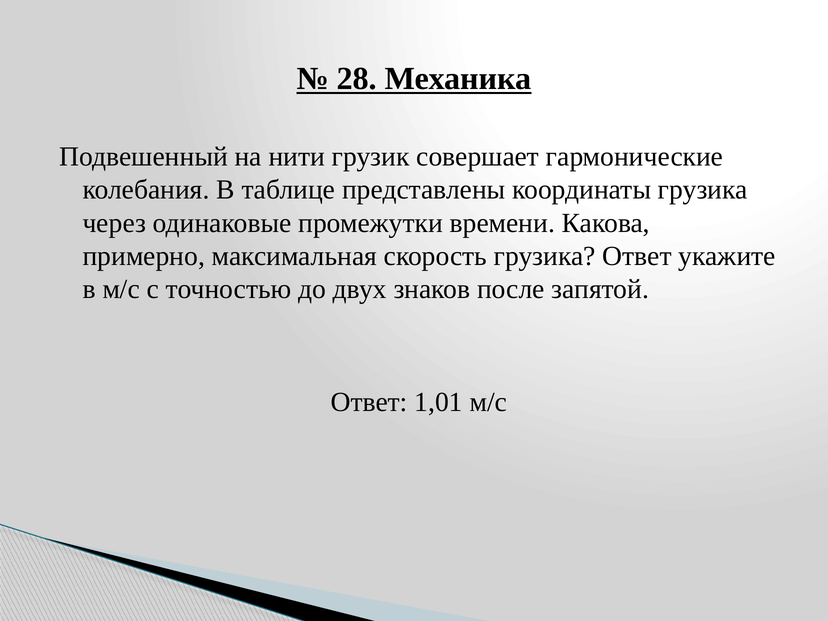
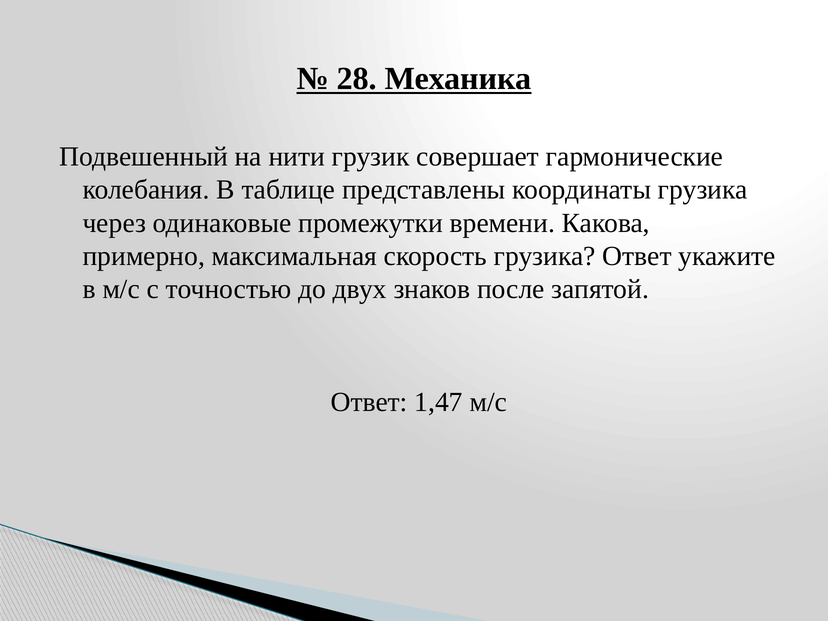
1,01: 1,01 -> 1,47
